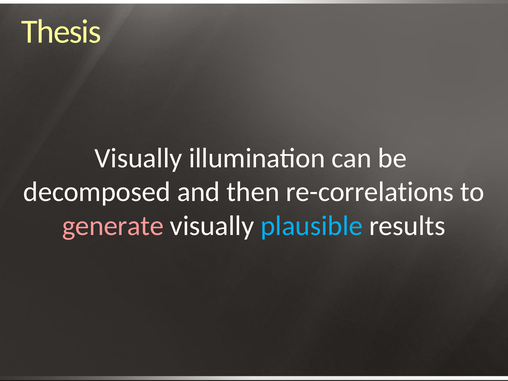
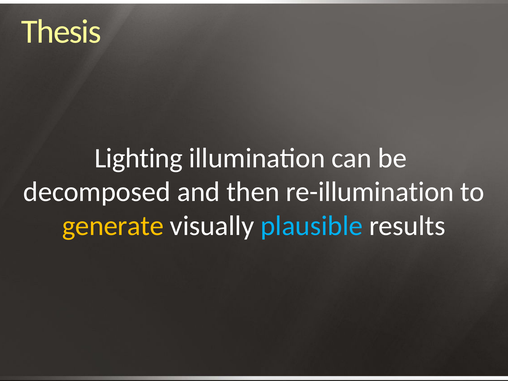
Visually at (138, 158): Visually -> Lighting
re-correlations: re-correlations -> re-illumination
generate colour: pink -> yellow
